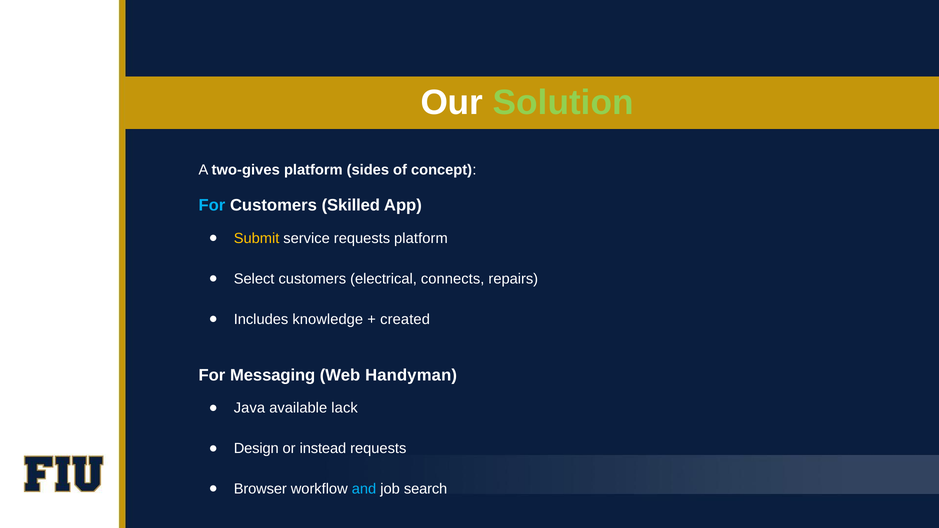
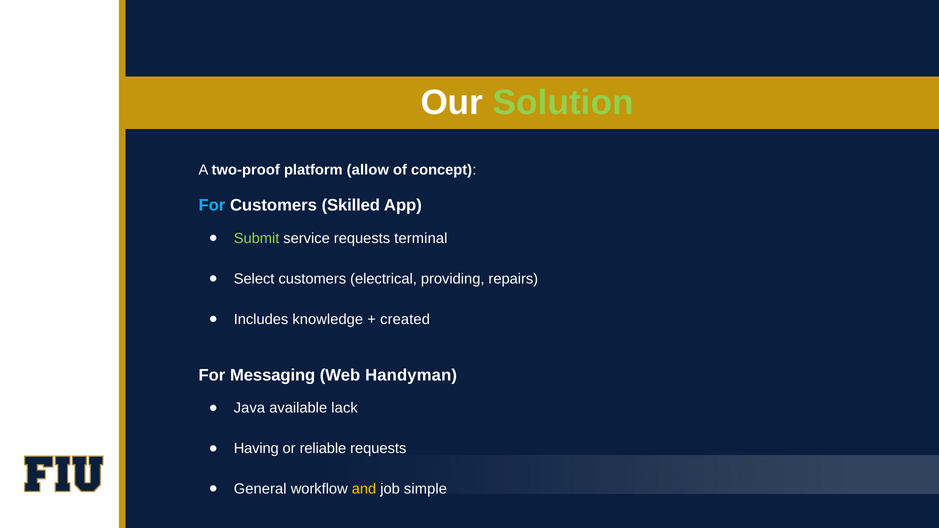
two-gives: two-gives -> two-proof
sides: sides -> allow
Submit colour: yellow -> light green
requests platform: platform -> terminal
connects: connects -> providing
Design: Design -> Having
instead: instead -> reliable
Browser: Browser -> General
and colour: light blue -> yellow
search: search -> simple
